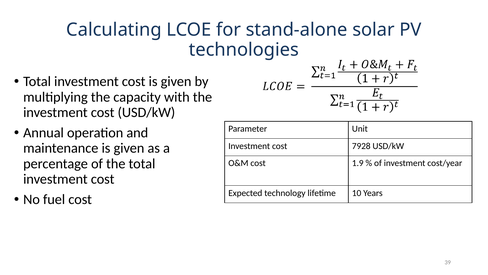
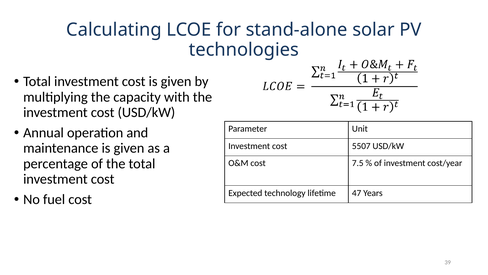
7928: 7928 -> 5507
1.9: 1.9 -> 7.5
10: 10 -> 47
